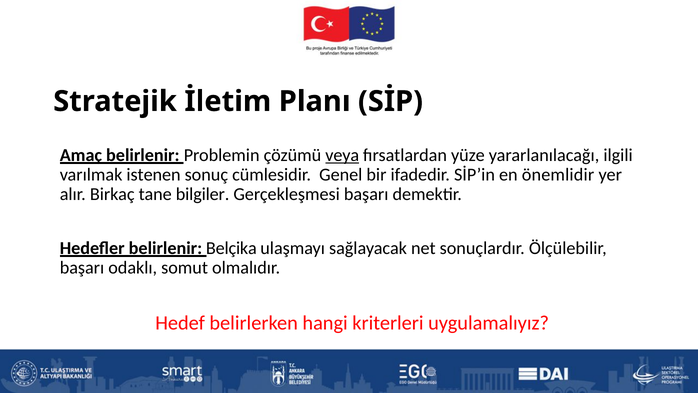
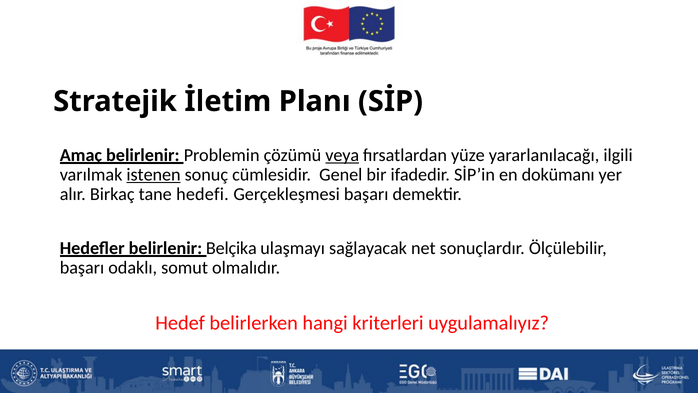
istenen underline: none -> present
önemlidir: önemlidir -> dokümanı
bilgiler: bilgiler -> hedefi
